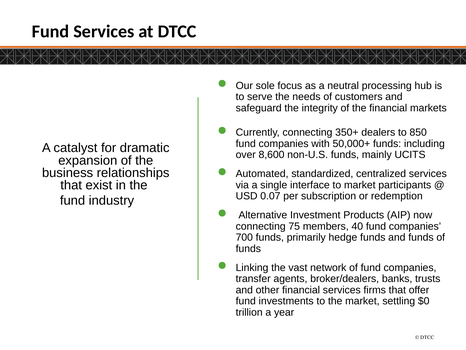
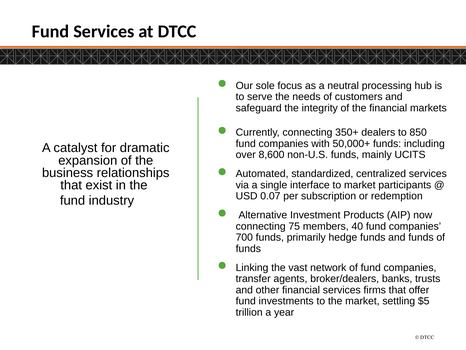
$0: $0 -> $5
